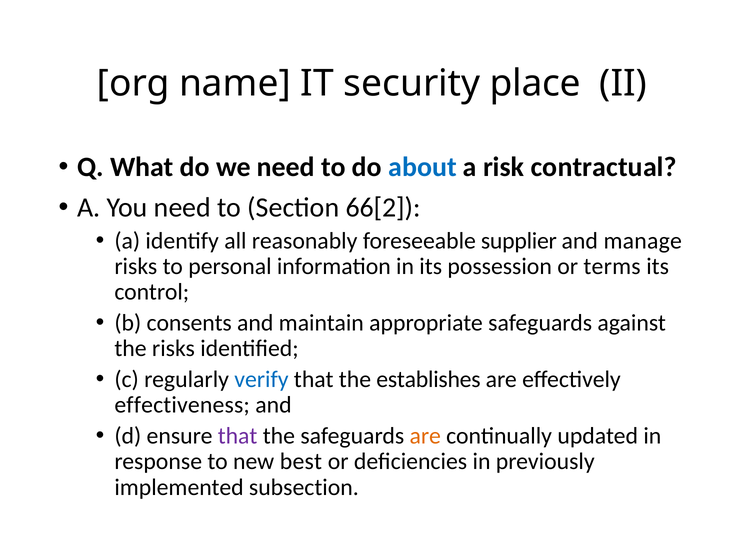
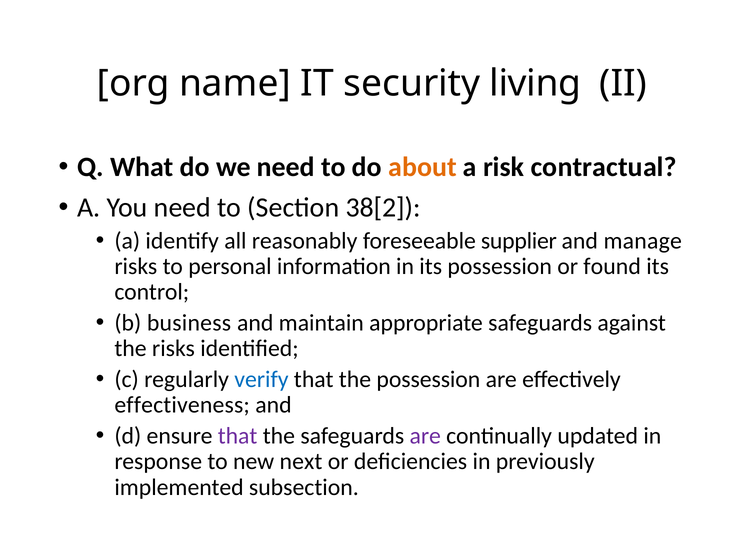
place: place -> living
about colour: blue -> orange
66[2: 66[2 -> 38[2
terms: terms -> found
consents: consents -> business
the establishes: establishes -> possession
are at (425, 436) colour: orange -> purple
best: best -> next
